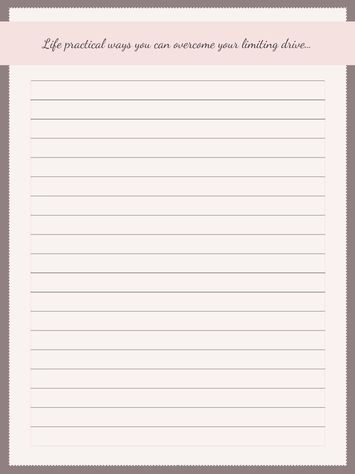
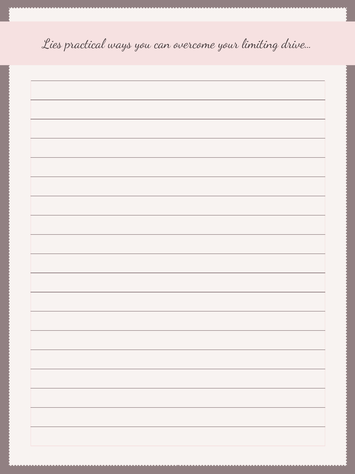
Life: Life -> Lies
